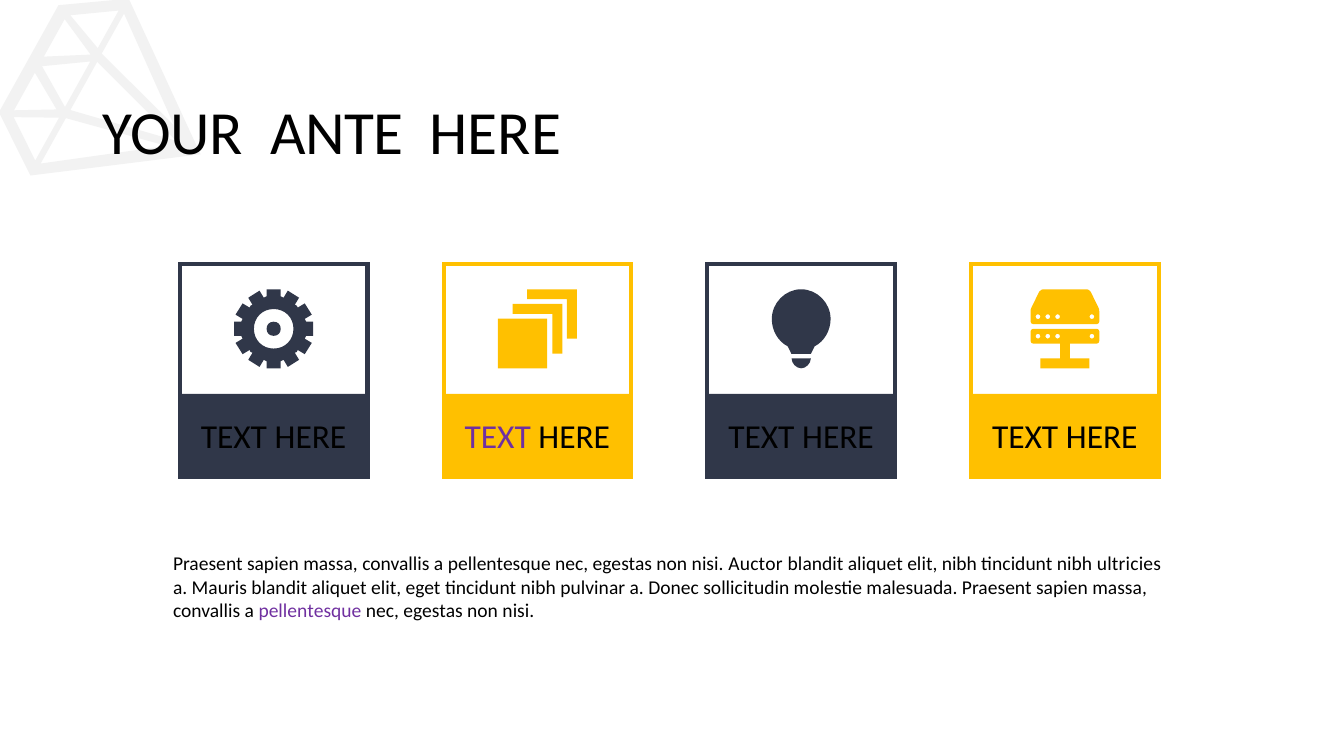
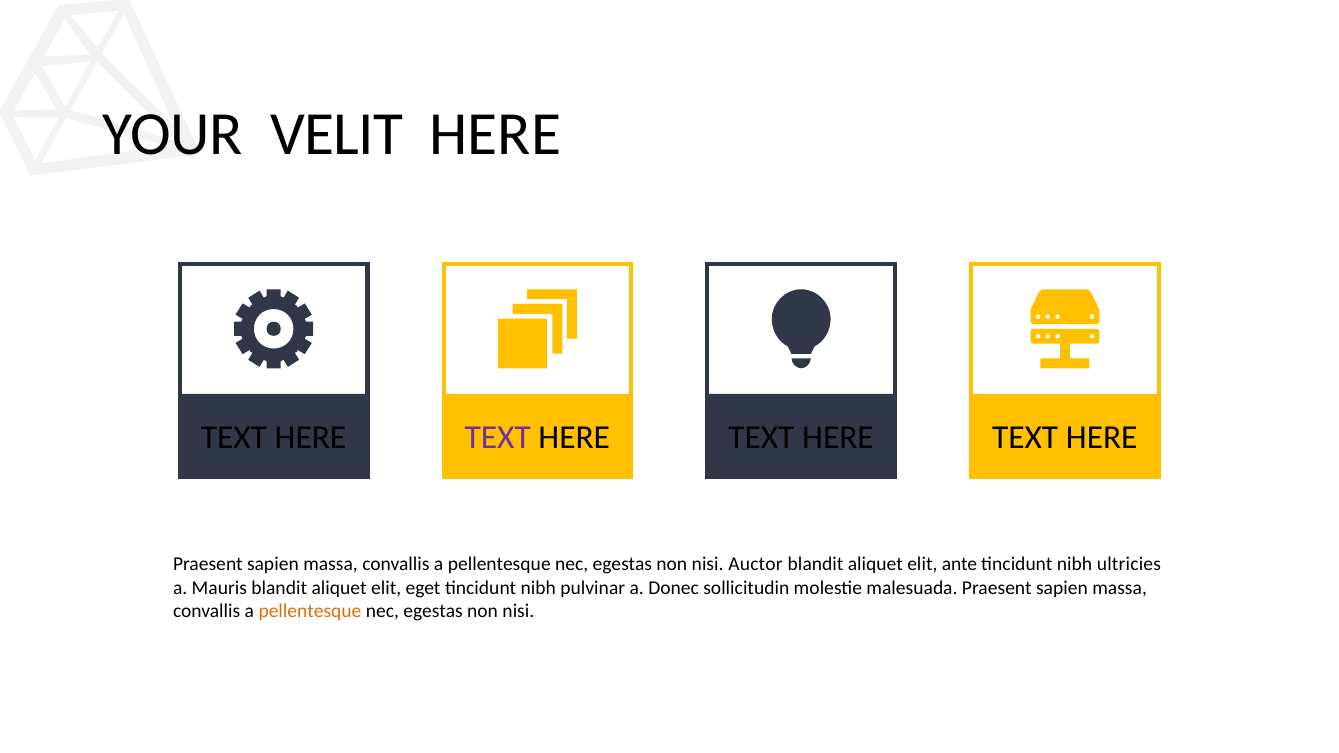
ANTE: ANTE -> VELIT
elit nibh: nibh -> ante
pellentesque at (310, 612) colour: purple -> orange
